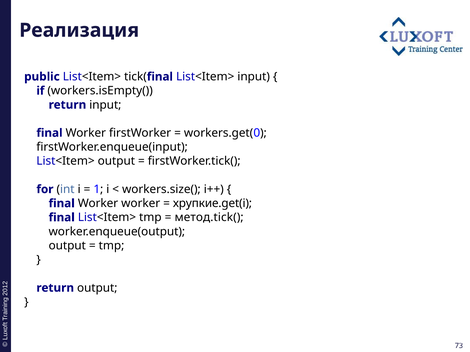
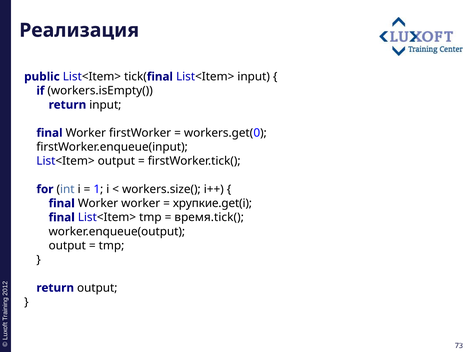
метод.tick(: метод.tick( -> время.tick(
